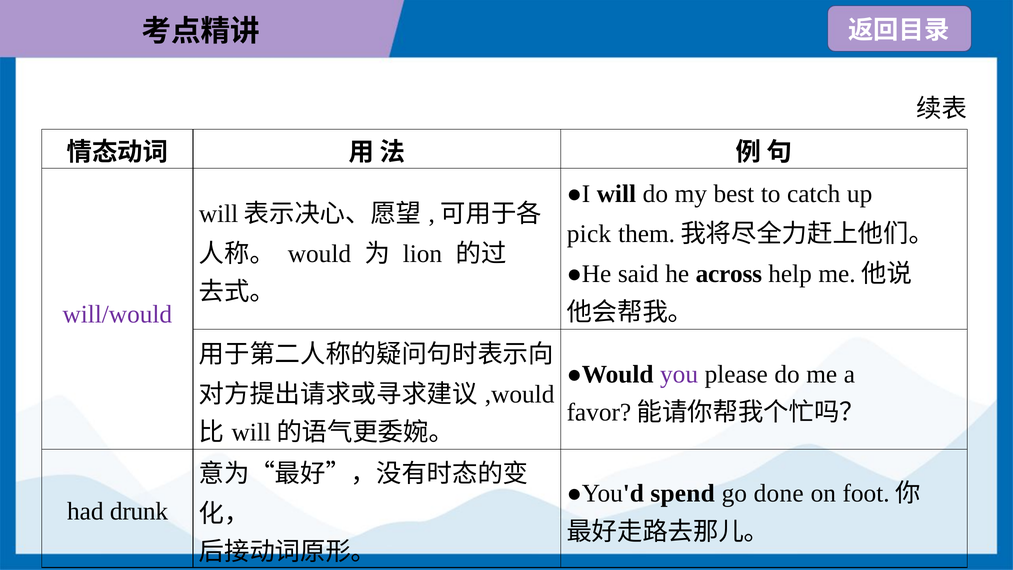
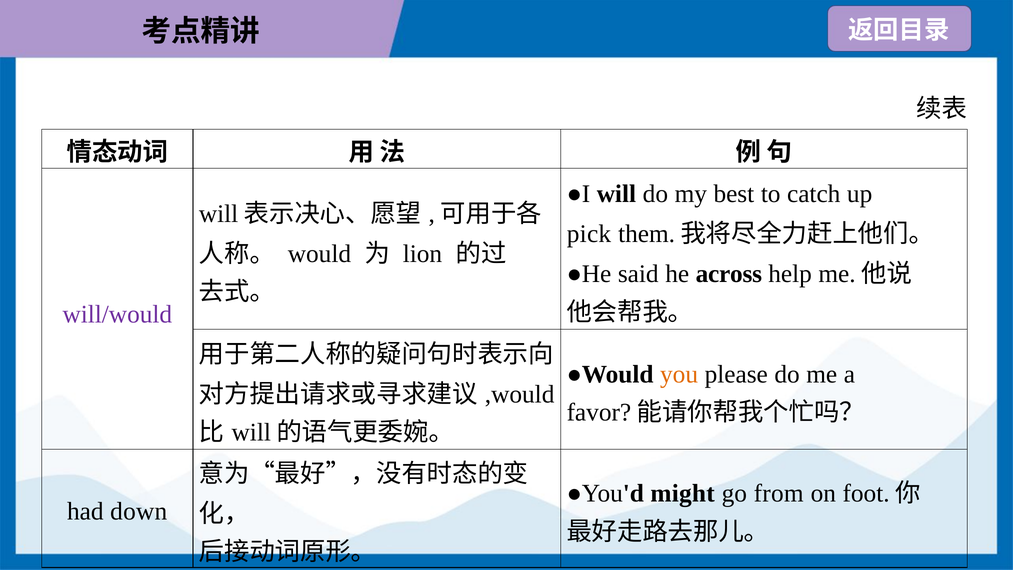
you colour: purple -> orange
spend: spend -> might
done: done -> from
drunk: drunk -> down
